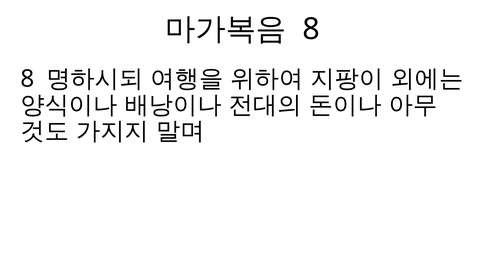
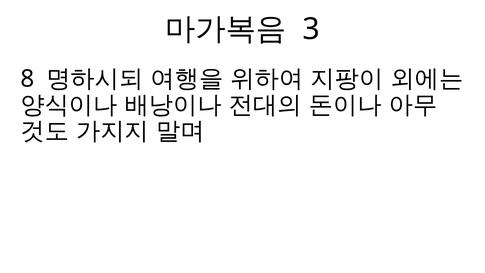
8 at (311, 29): 8 -> 3
